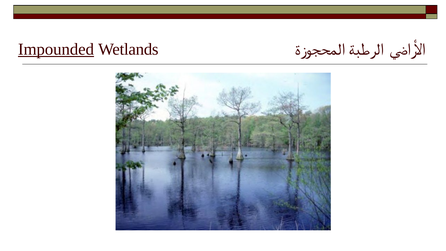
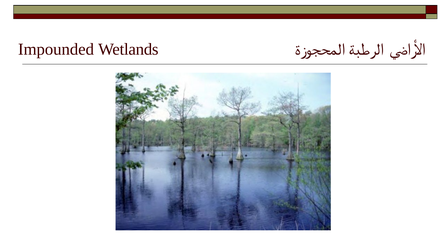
Impounded underline: present -> none
